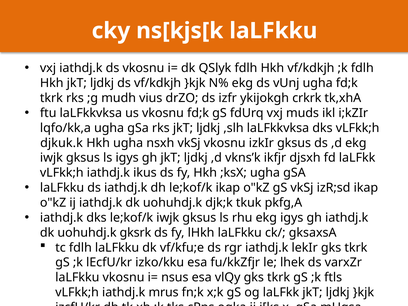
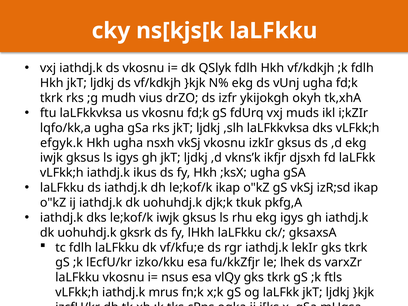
crkrk: crkrk -> okyh
djkuk.k: djkuk.k -> efgyk.k
